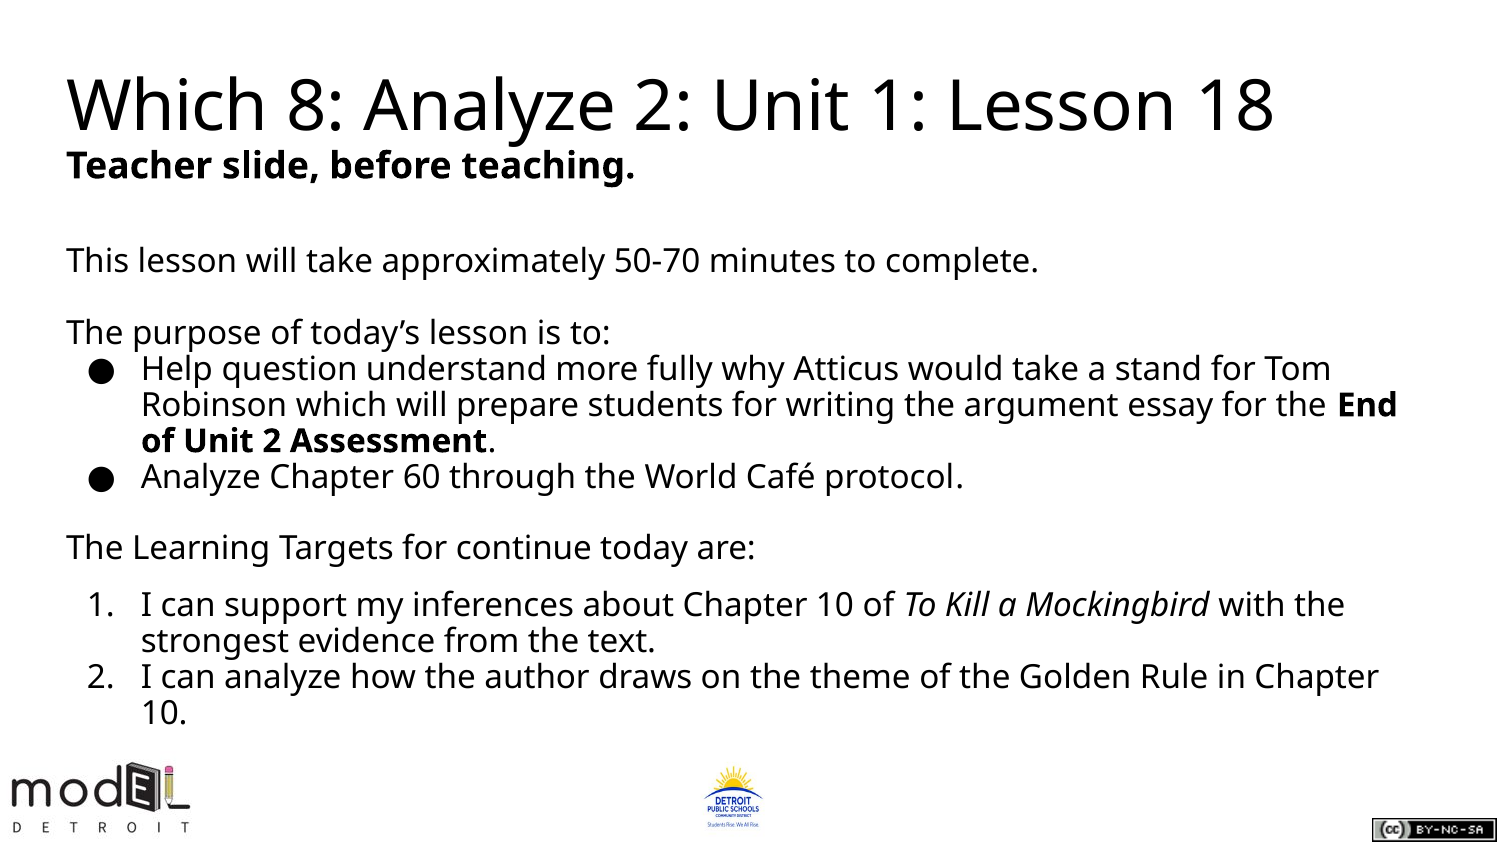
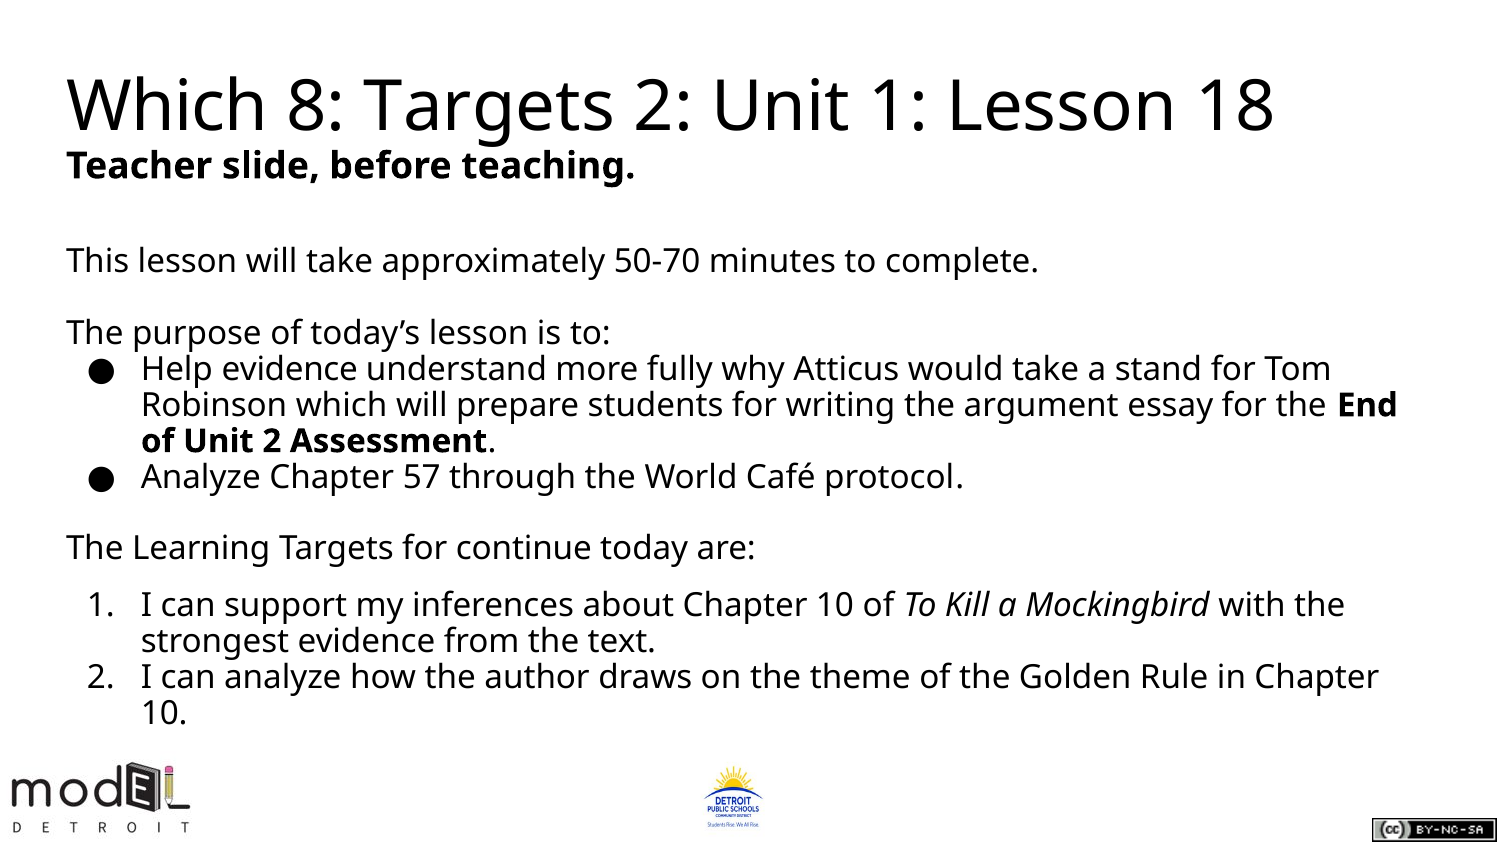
8 Analyze: Analyze -> Targets
Help question: question -> evidence
60: 60 -> 57
